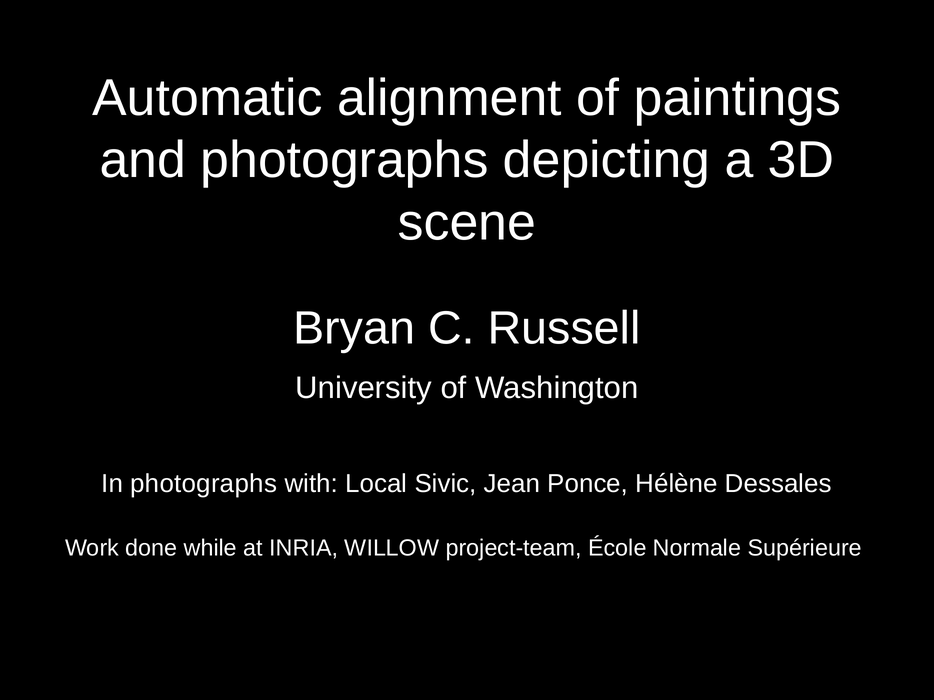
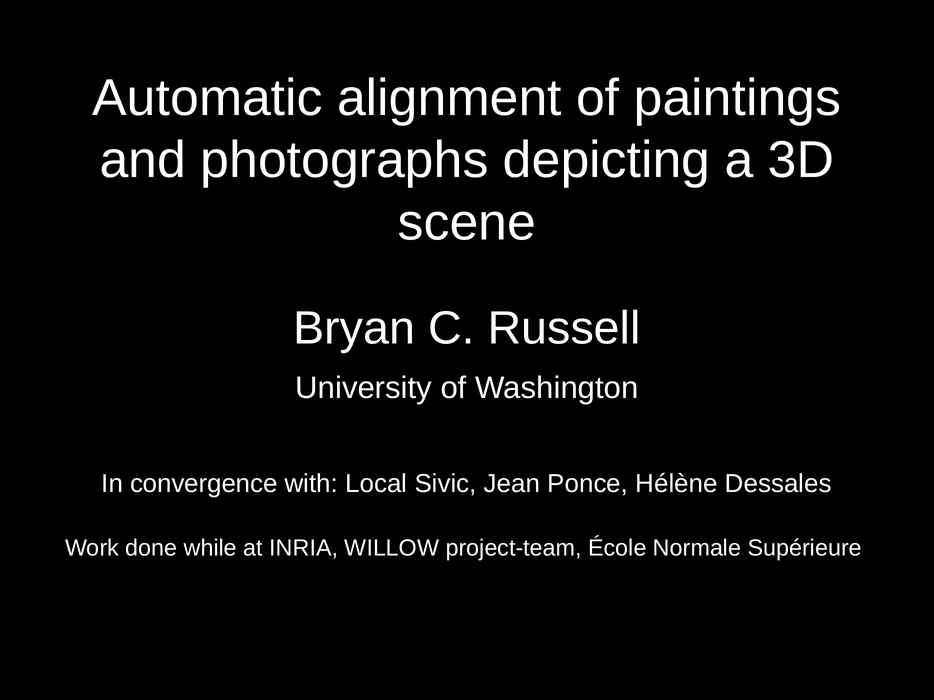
In photographs: photographs -> convergence
